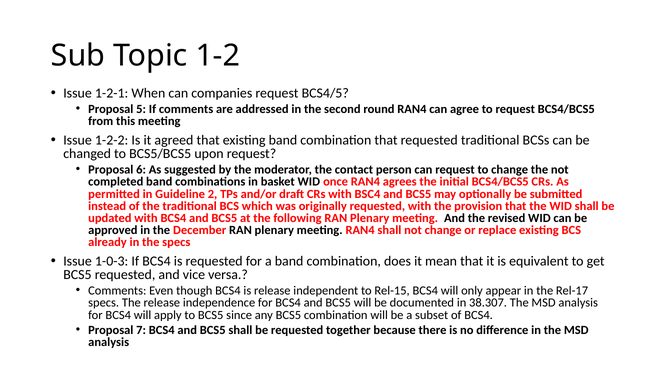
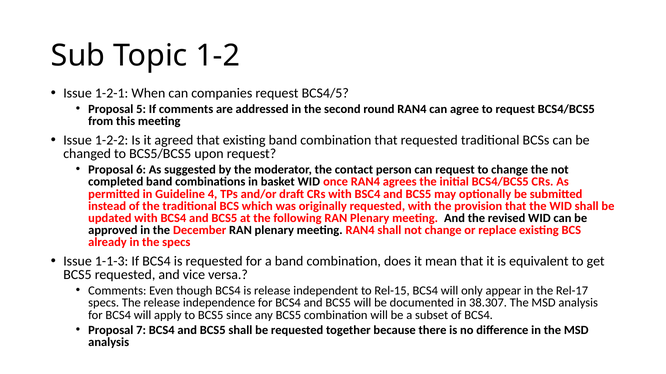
2: 2 -> 4
1-0-3: 1-0-3 -> 1-1-3
